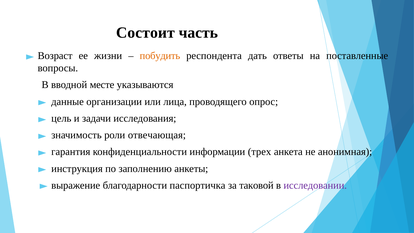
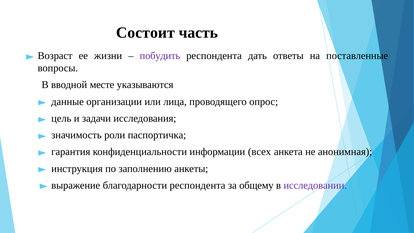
побудить colour: orange -> purple
отвечающая: отвечающая -> паспортичка
трех: трех -> всех
благодарности паспортичка: паспортичка -> респондента
таковой: таковой -> общему
